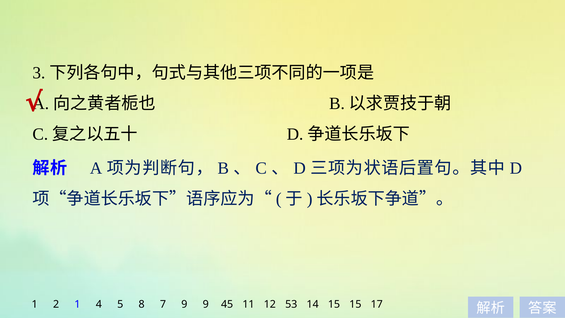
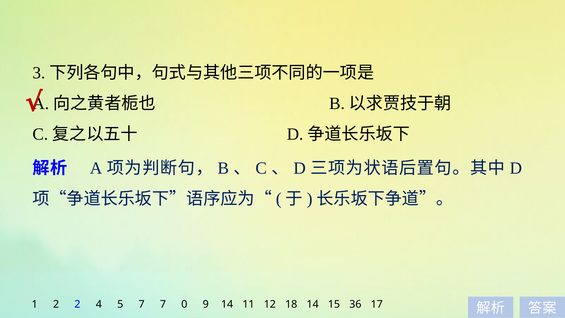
2 1: 1 -> 2
5 8: 8 -> 7
7 9: 9 -> 0
9 45: 45 -> 14
53: 53 -> 18
15 15: 15 -> 36
